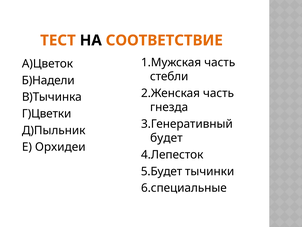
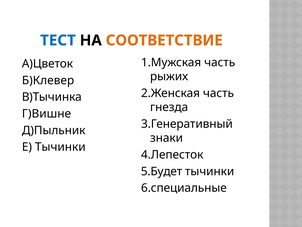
ТЕСТ colour: orange -> blue
стебли: стебли -> рыжих
Б)Надели: Б)Надели -> Б)Клевер
Г)Цветки: Г)Цветки -> Г)Вишне
будет: будет -> знаки
Е Орхидеи: Орхидеи -> Тычинки
